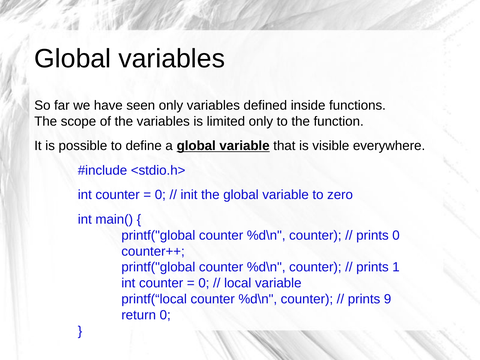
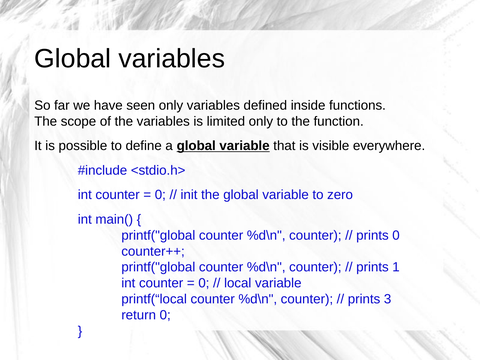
9: 9 -> 3
